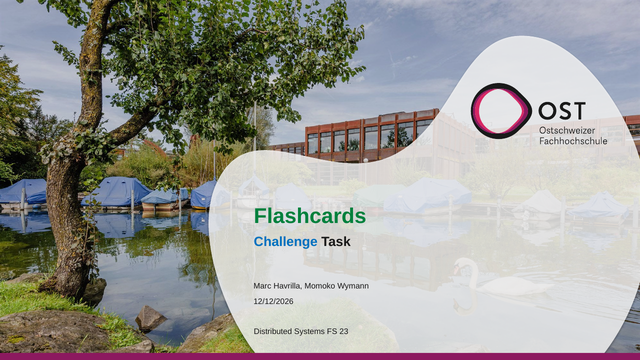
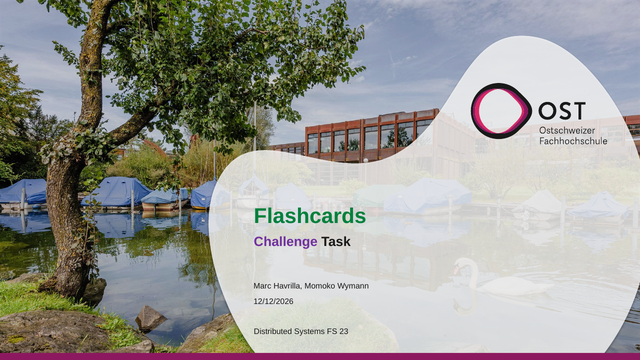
Challenge colour: blue -> purple
